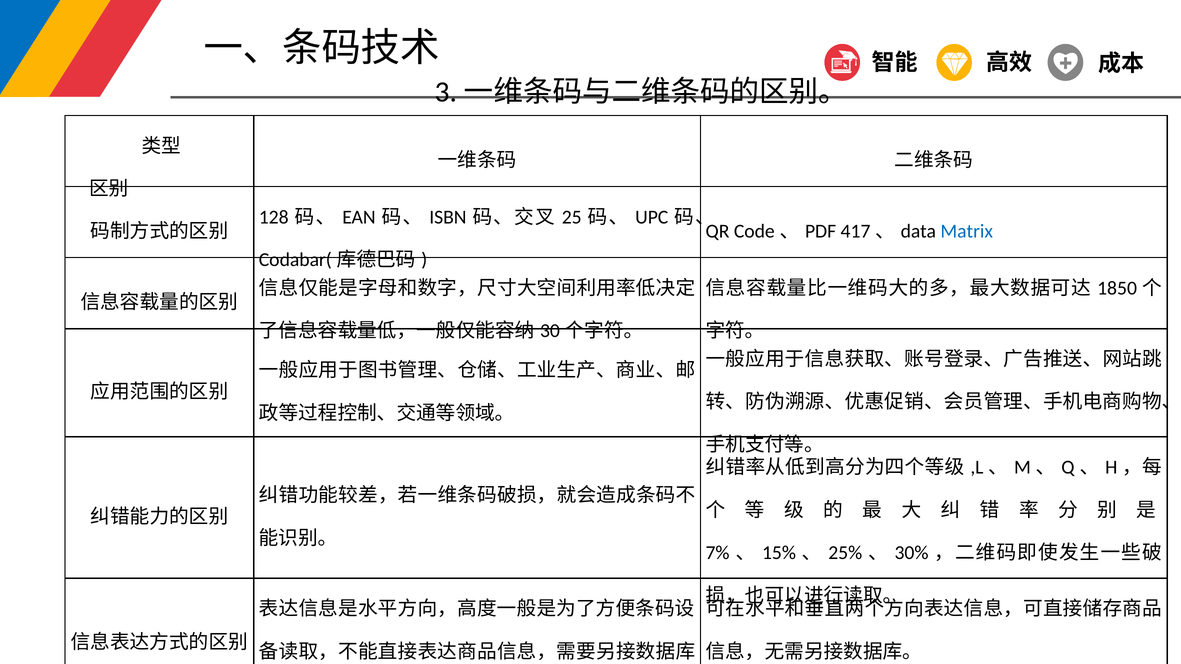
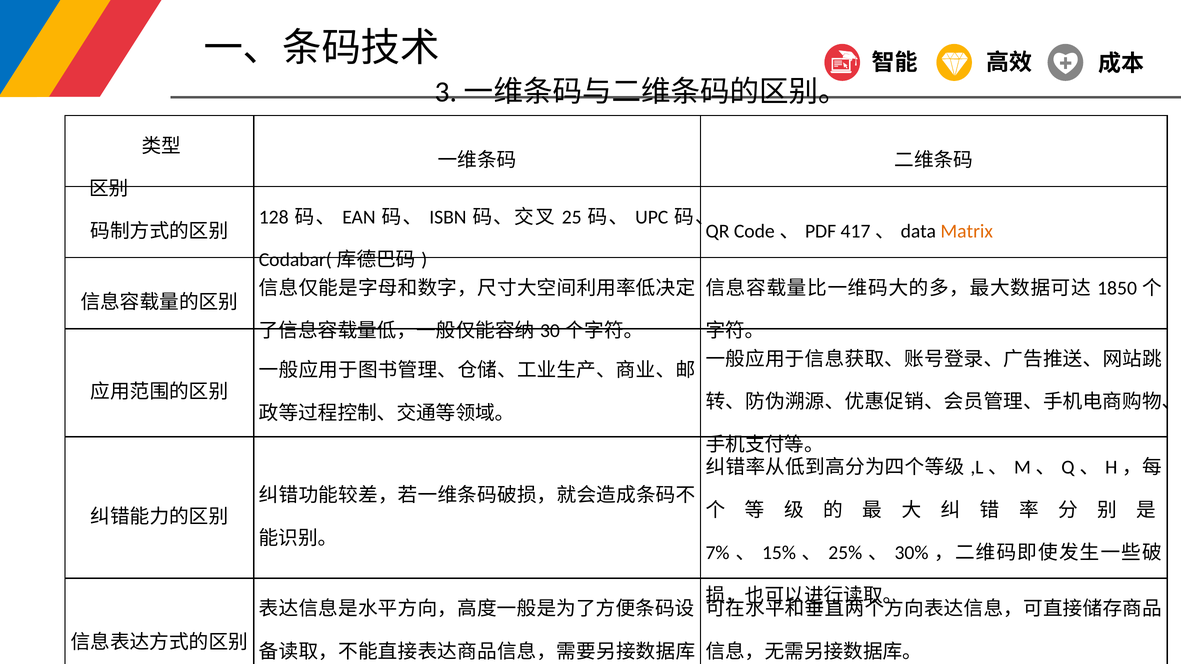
Matrix colour: blue -> orange
